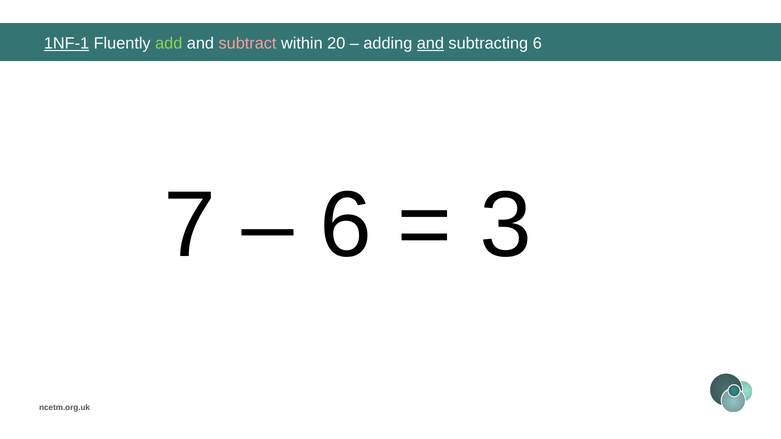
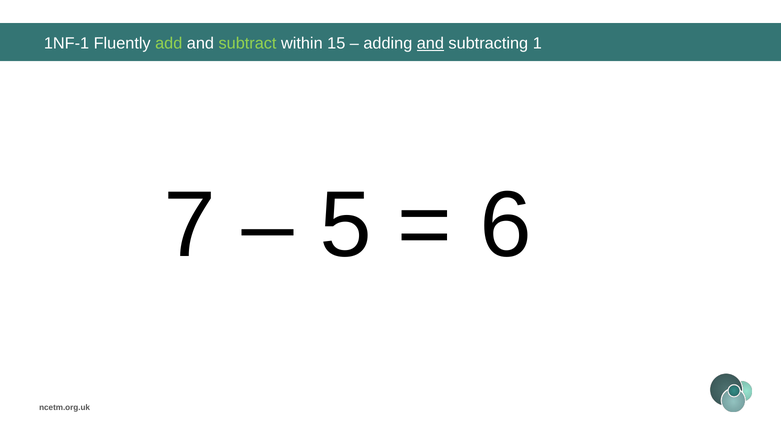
1NF-1 underline: present -> none
subtract colour: pink -> light green
20: 20 -> 15
subtracting 6: 6 -> 1
6 at (346, 225): 6 -> 5
3: 3 -> 6
